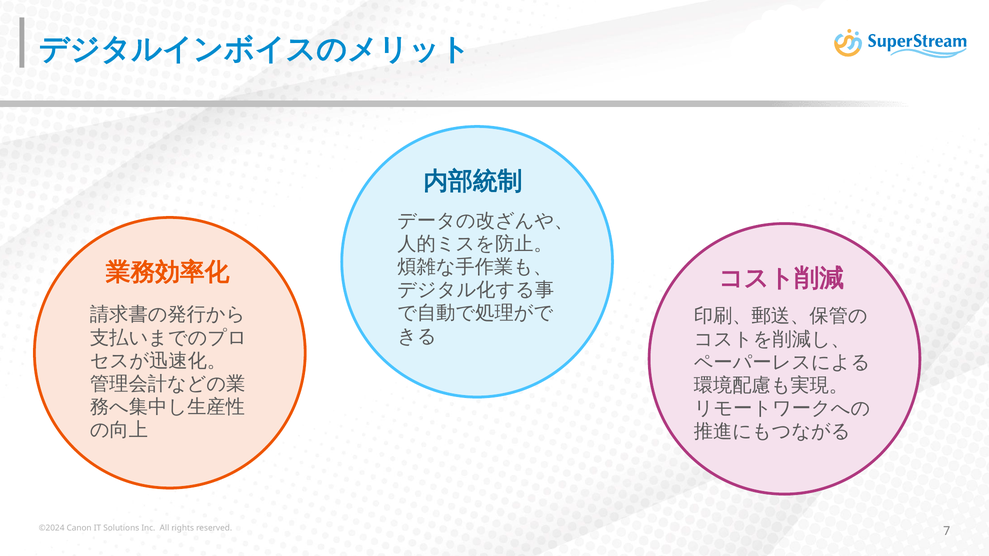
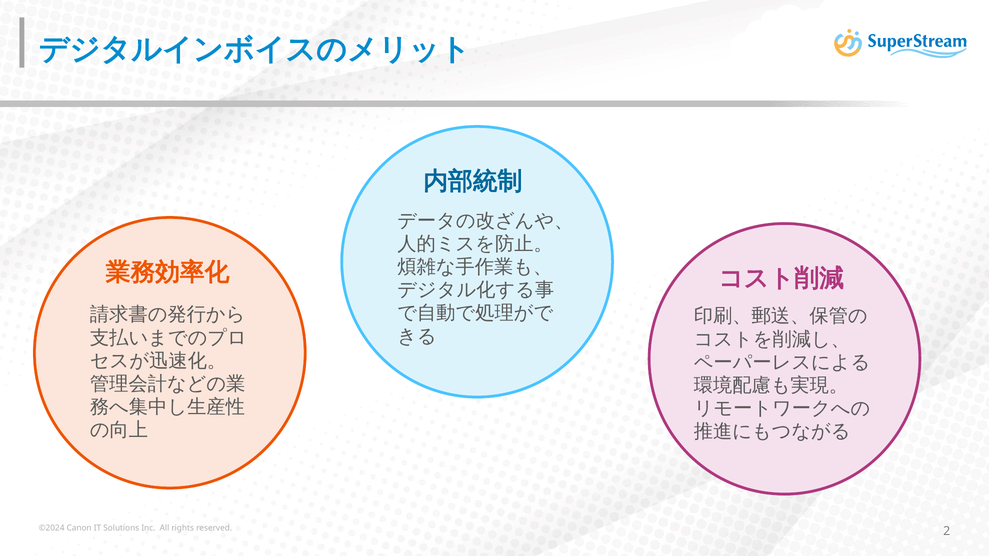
7: 7 -> 2
